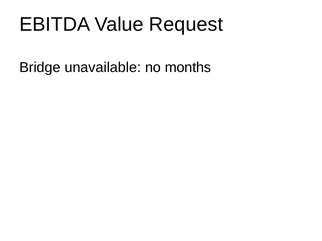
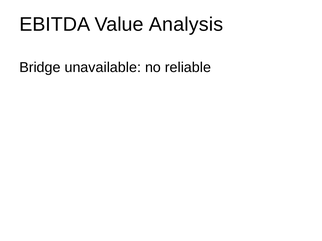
Request: Request -> Analysis
months: months -> reliable
